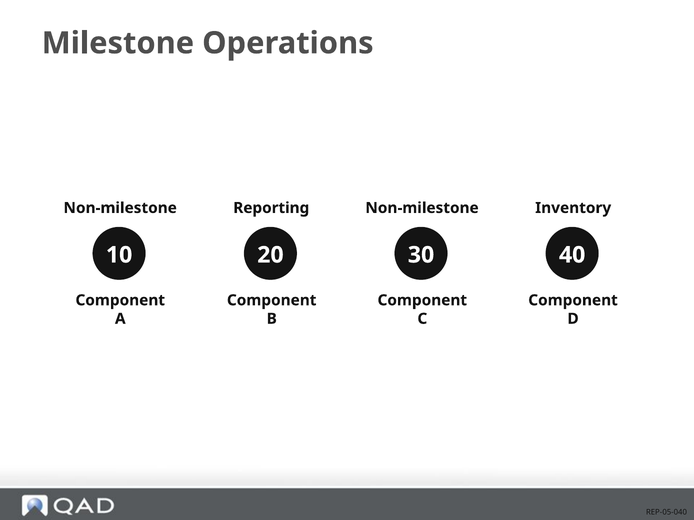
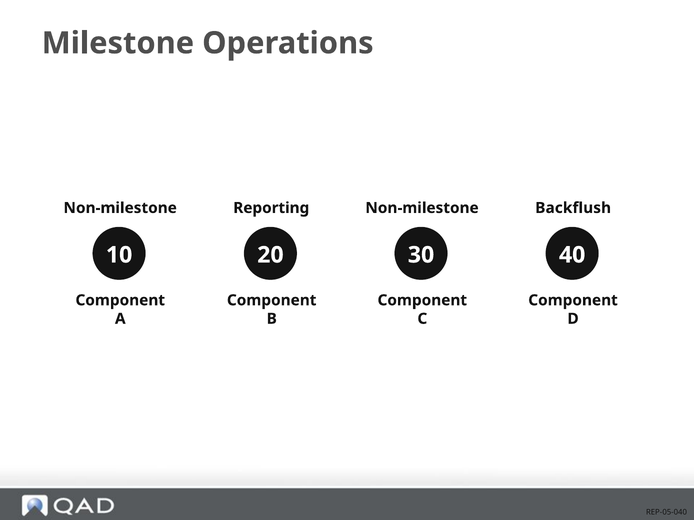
Inventory: Inventory -> Backflush
